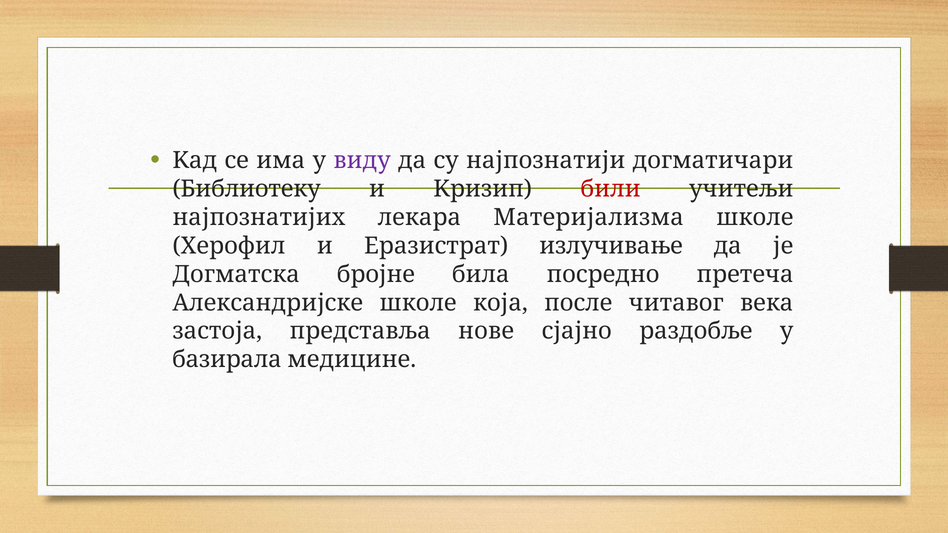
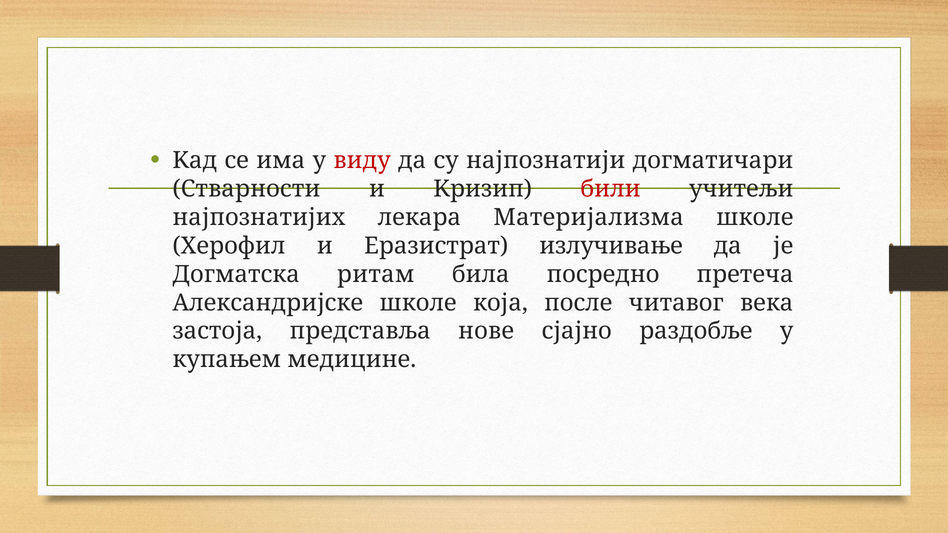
виду colour: purple -> red
Библиотеку: Библиотеку -> Стварности
бројне: бројне -> ритам
базирала: базирала -> купањем
